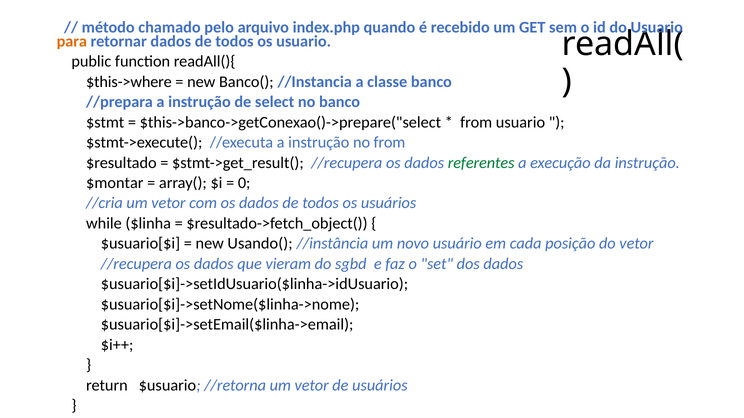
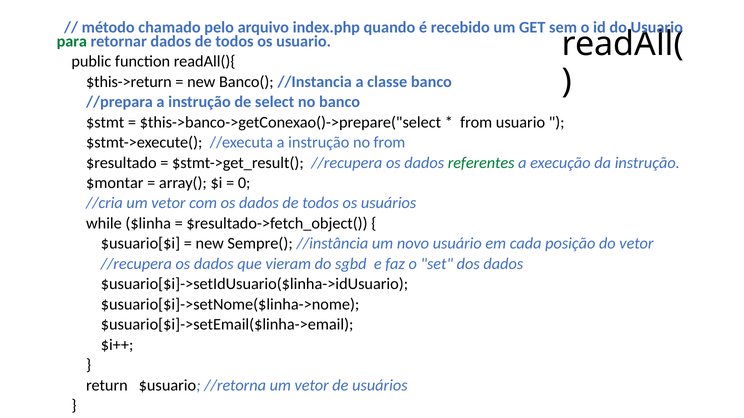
para colour: orange -> green
$this->where: $this->where -> $this->return
Usando(: Usando( -> Sempre(
